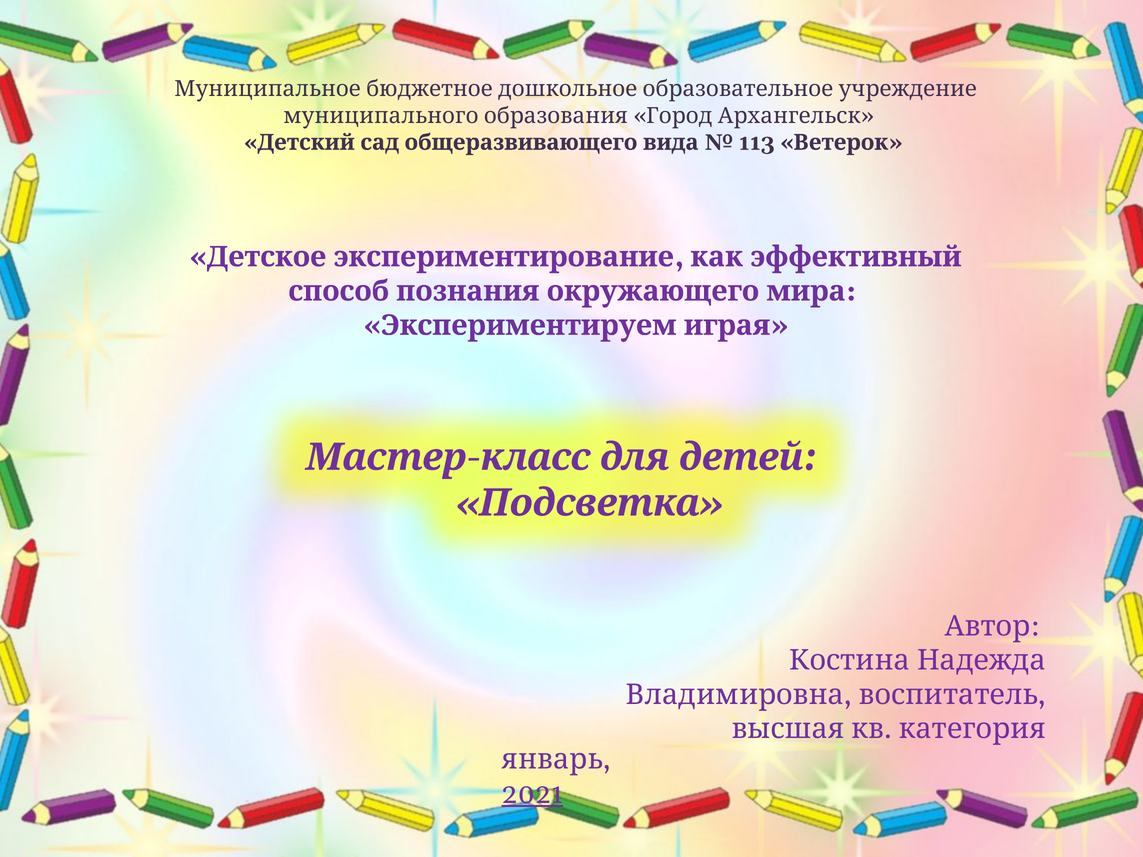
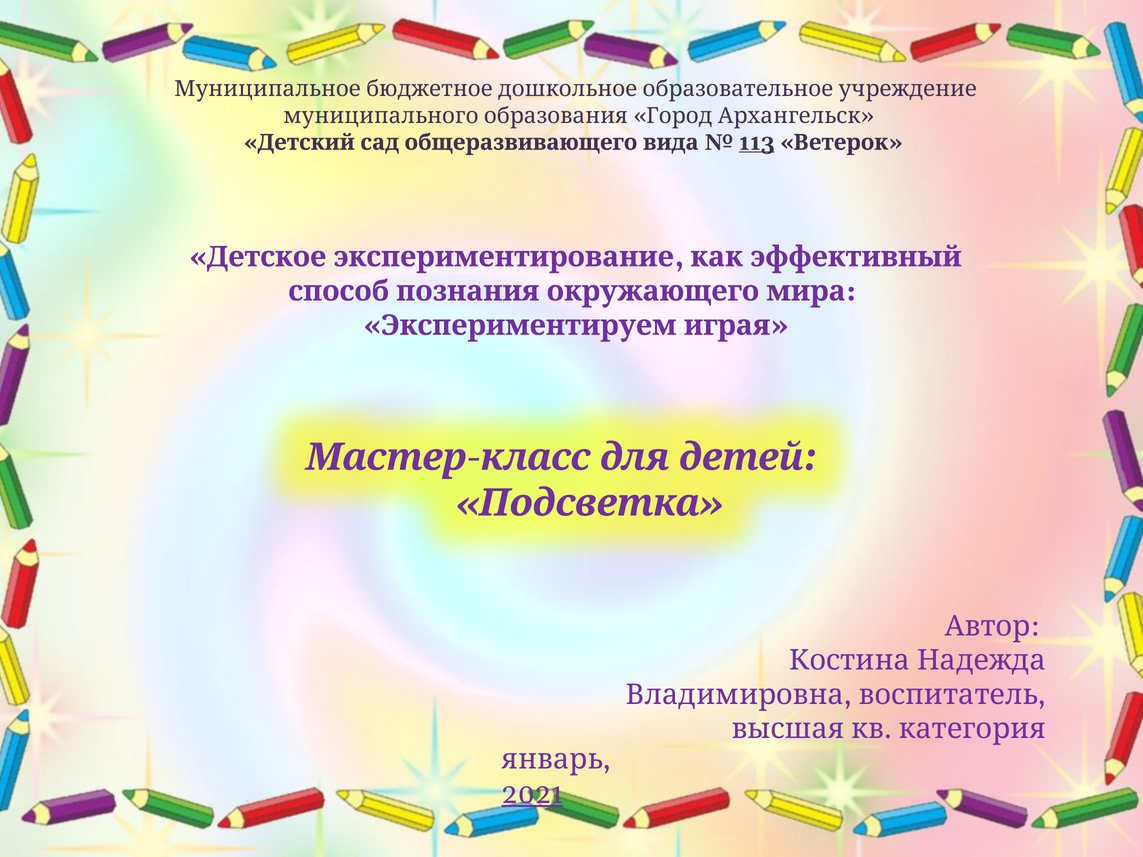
113 underline: none -> present
